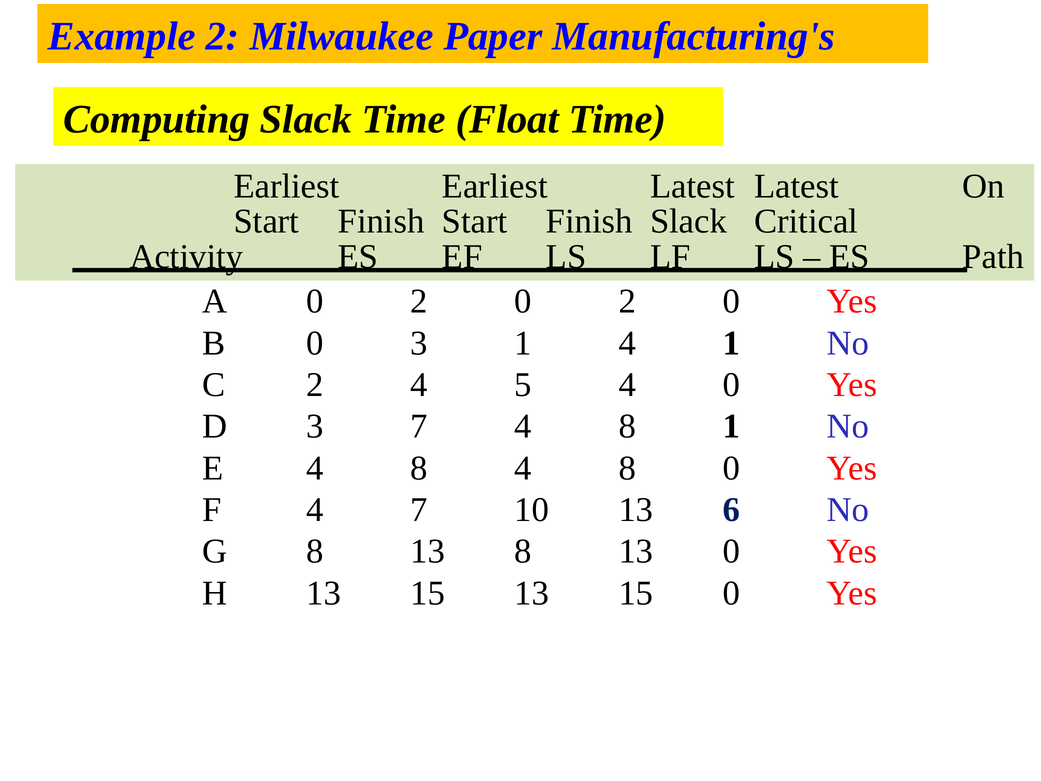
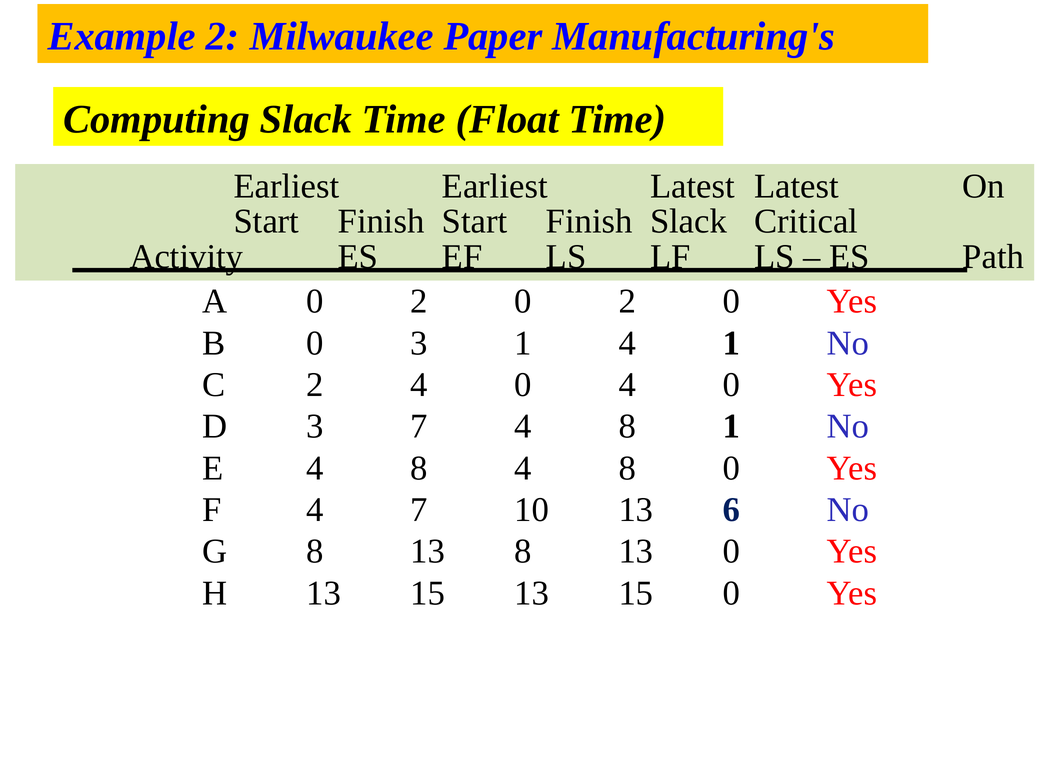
2 4 5: 5 -> 0
